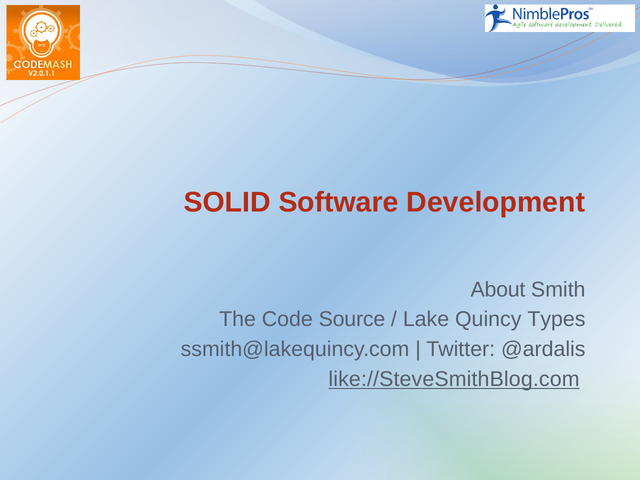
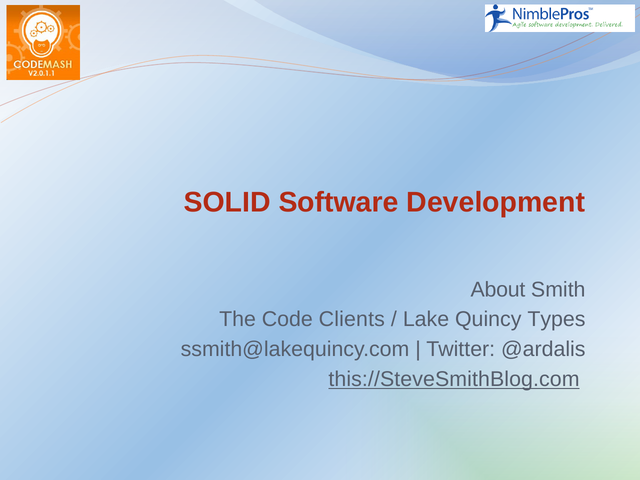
Source: Source -> Clients
like://SteveSmithBlog.com: like://SteveSmithBlog.com -> this://SteveSmithBlog.com
